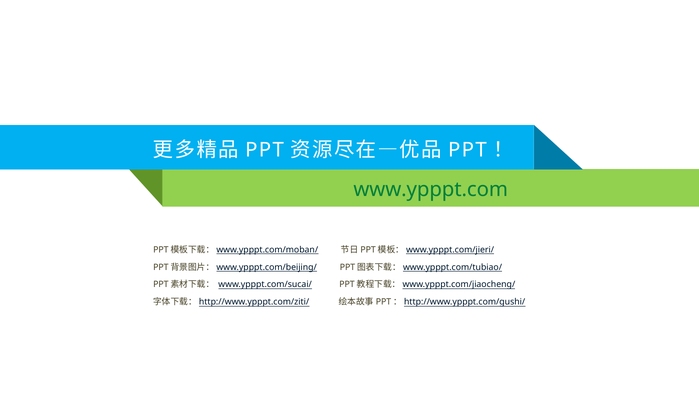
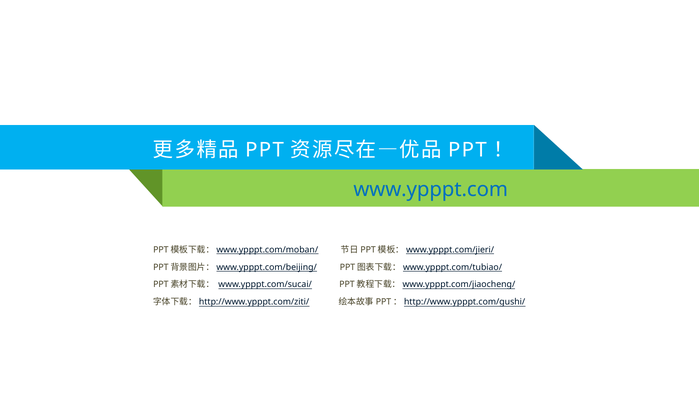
www.ypppt.com colour: green -> blue
